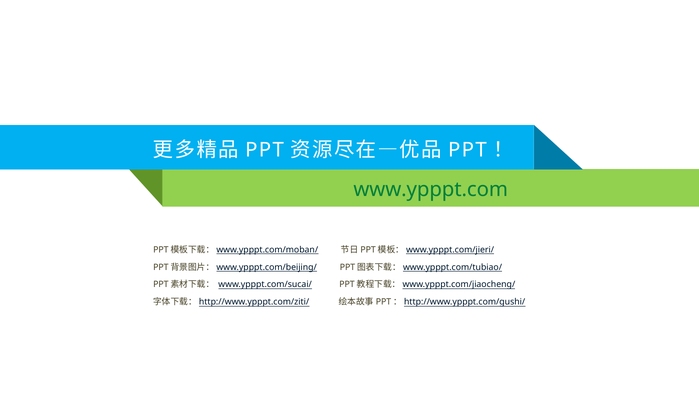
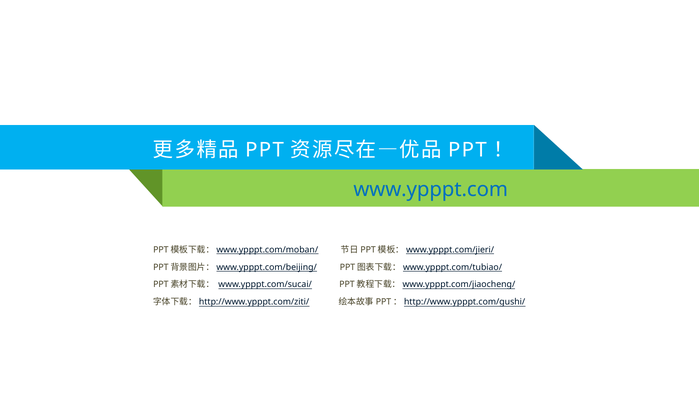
www.ypppt.com colour: green -> blue
